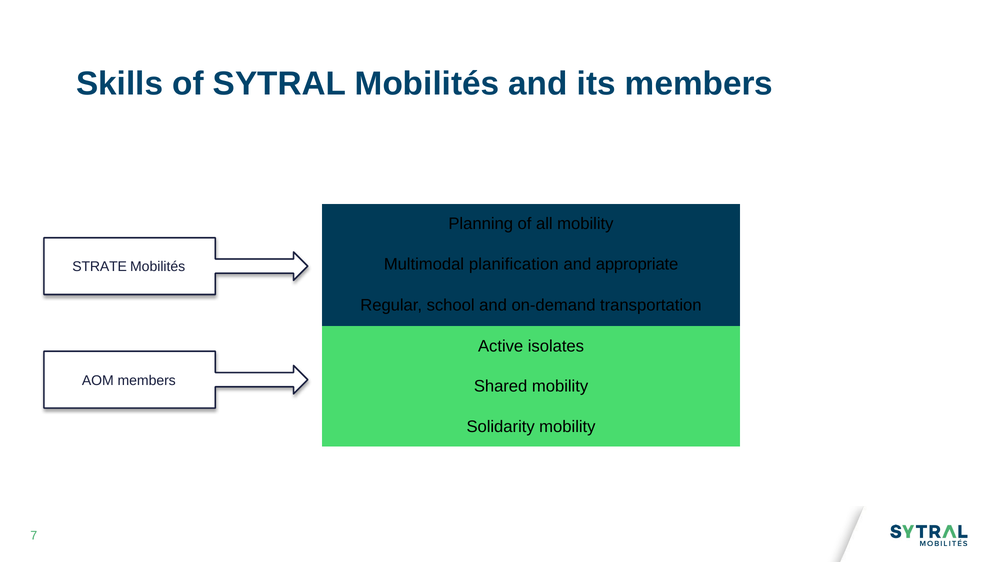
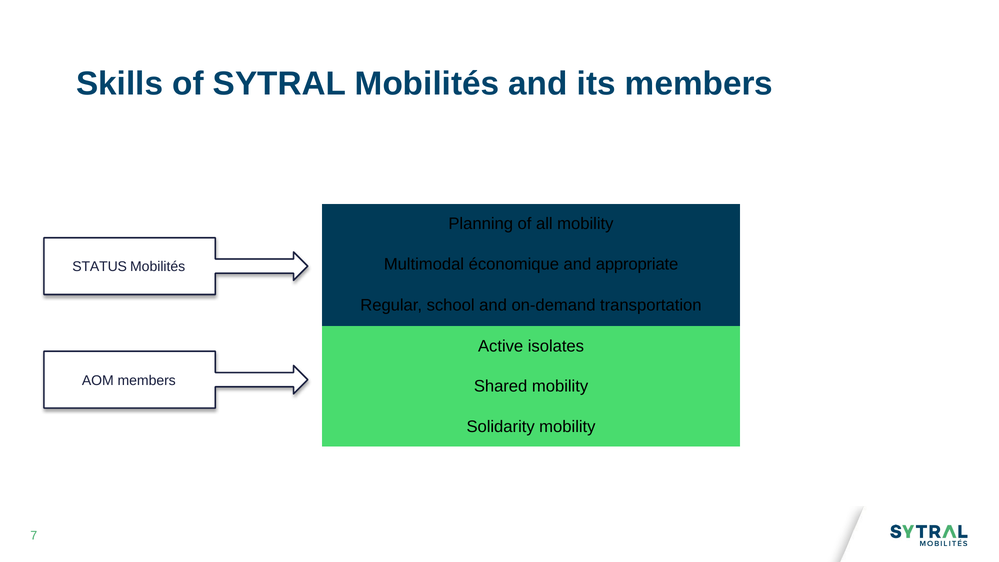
planification: planification -> économique
STRATE: STRATE -> STATUS
